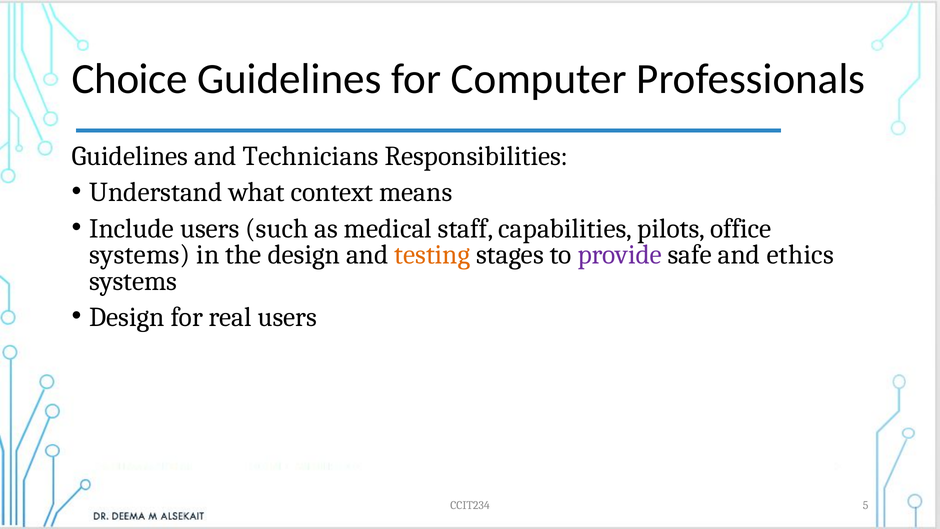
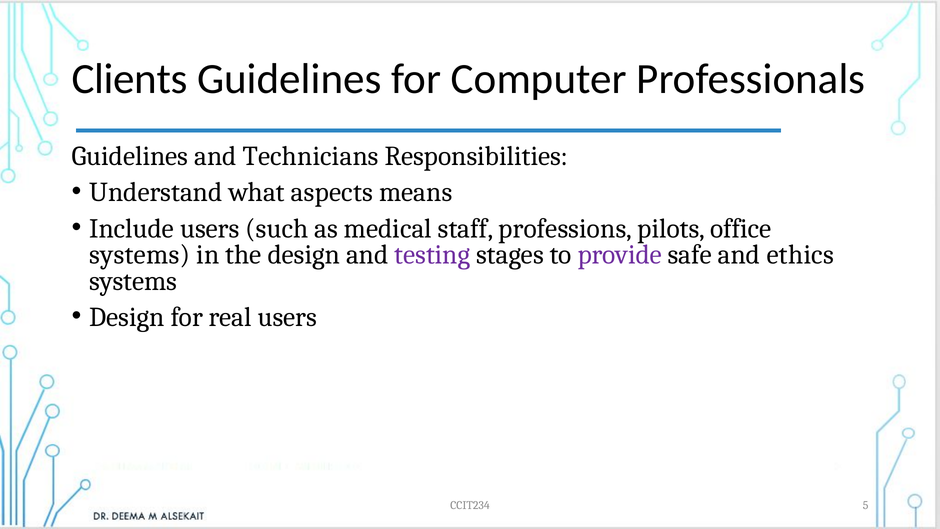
Choice: Choice -> Clients
context: context -> aspects
capabilities: capabilities -> professions
testing colour: orange -> purple
